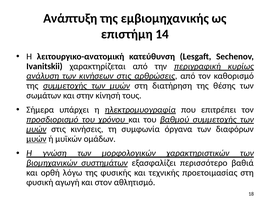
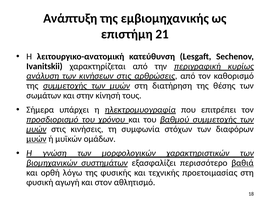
14: 14 -> 21
όργανα: όργανα -> στόχων
βαθιά underline: none -> present
